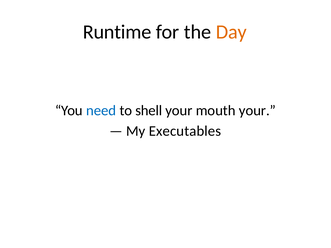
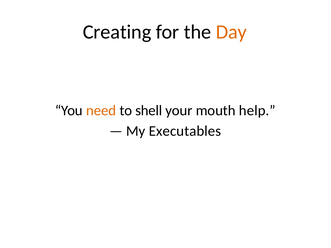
Runtime: Runtime -> Creating
need colour: blue -> orange
mouth your: your -> help
